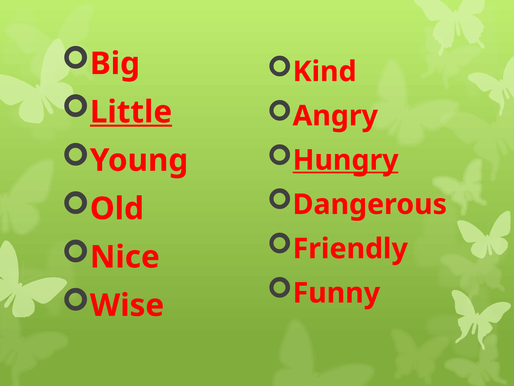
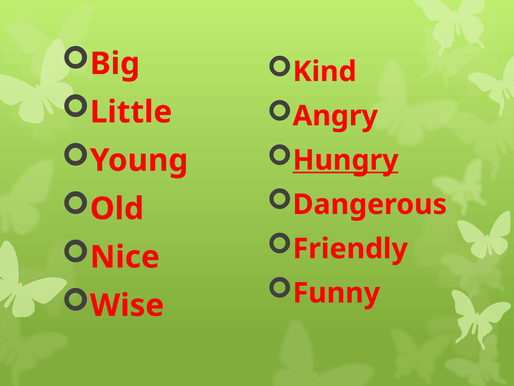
Little underline: present -> none
